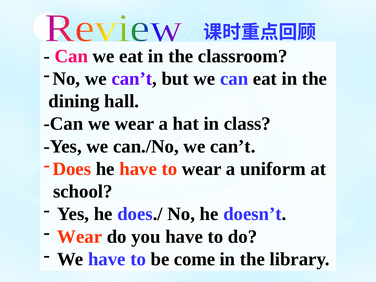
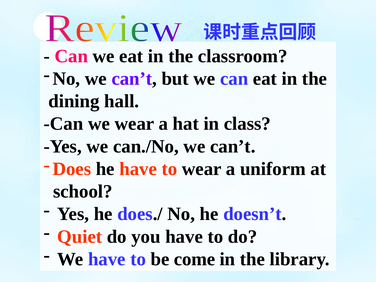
Wear at (80, 237): Wear -> Quiet
